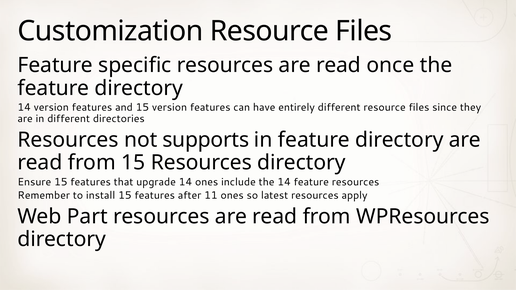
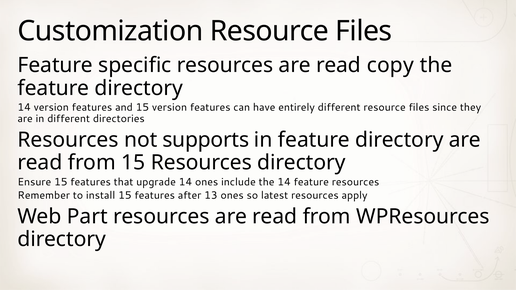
once: once -> copy
11: 11 -> 13
